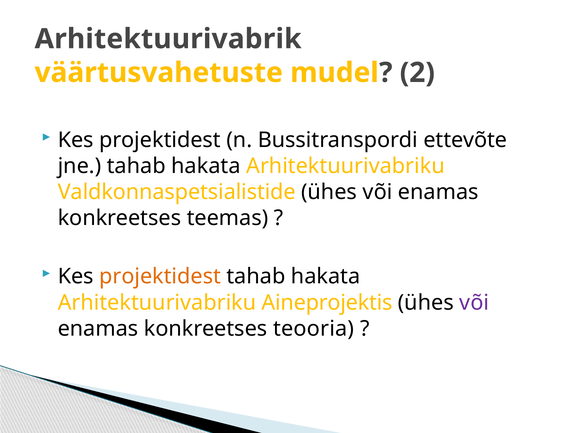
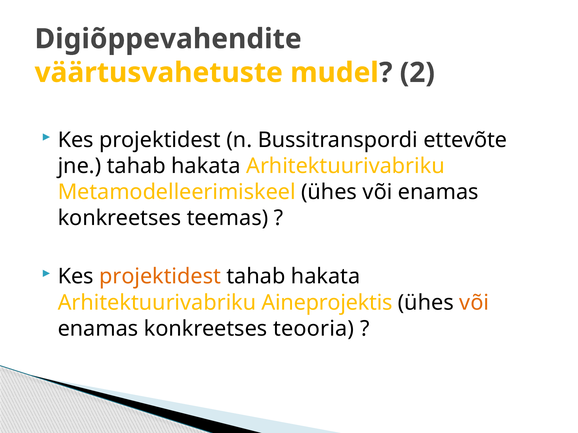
Arhitektuurivabrik: Arhitektuurivabrik -> Digiõppevahendite
Valdkonnaspetsialistide: Valdkonnaspetsialistide -> Metamodelleerimiskeel
või at (474, 303) colour: purple -> orange
